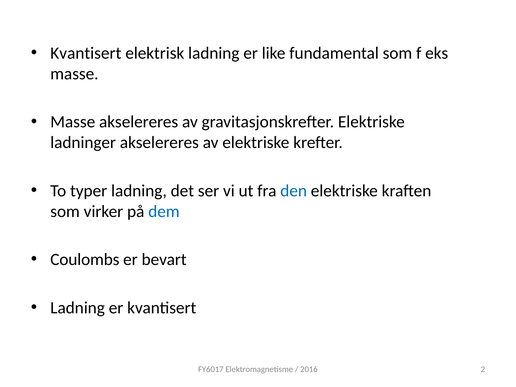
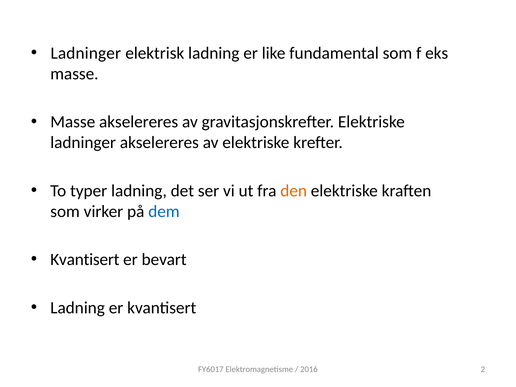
Kvantisert at (86, 53): Kvantisert -> Ladninger
den colour: blue -> orange
Coulombs at (85, 260): Coulombs -> Kvantisert
